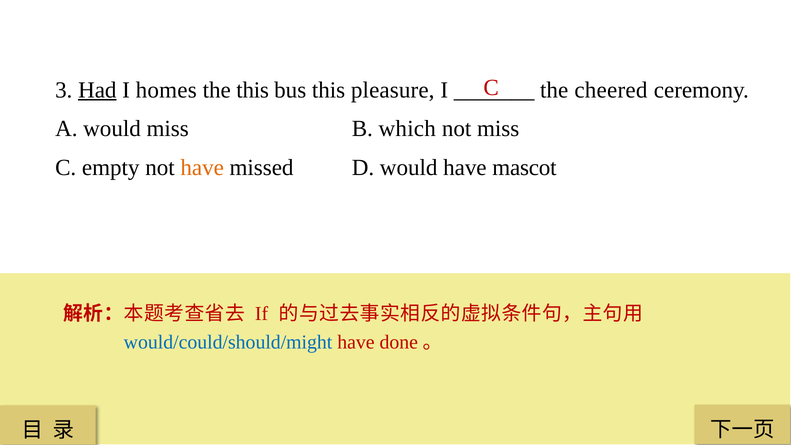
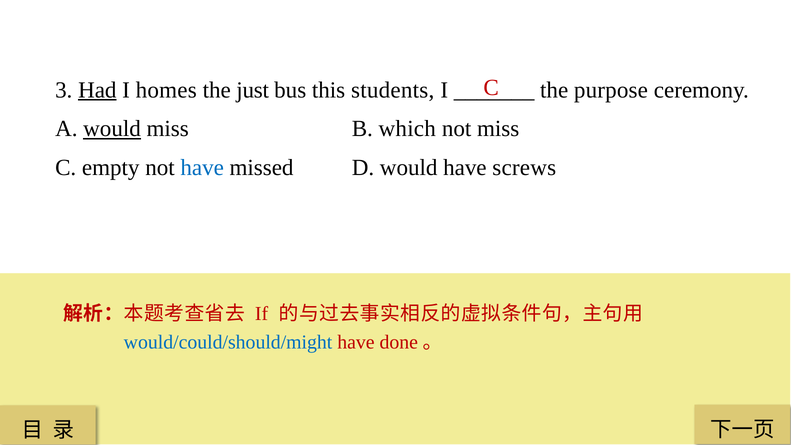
the this: this -> just
pleasure: pleasure -> students
cheered: cheered -> purpose
would at (112, 129) underline: none -> present
have at (202, 167) colour: orange -> blue
mascot: mascot -> screws
